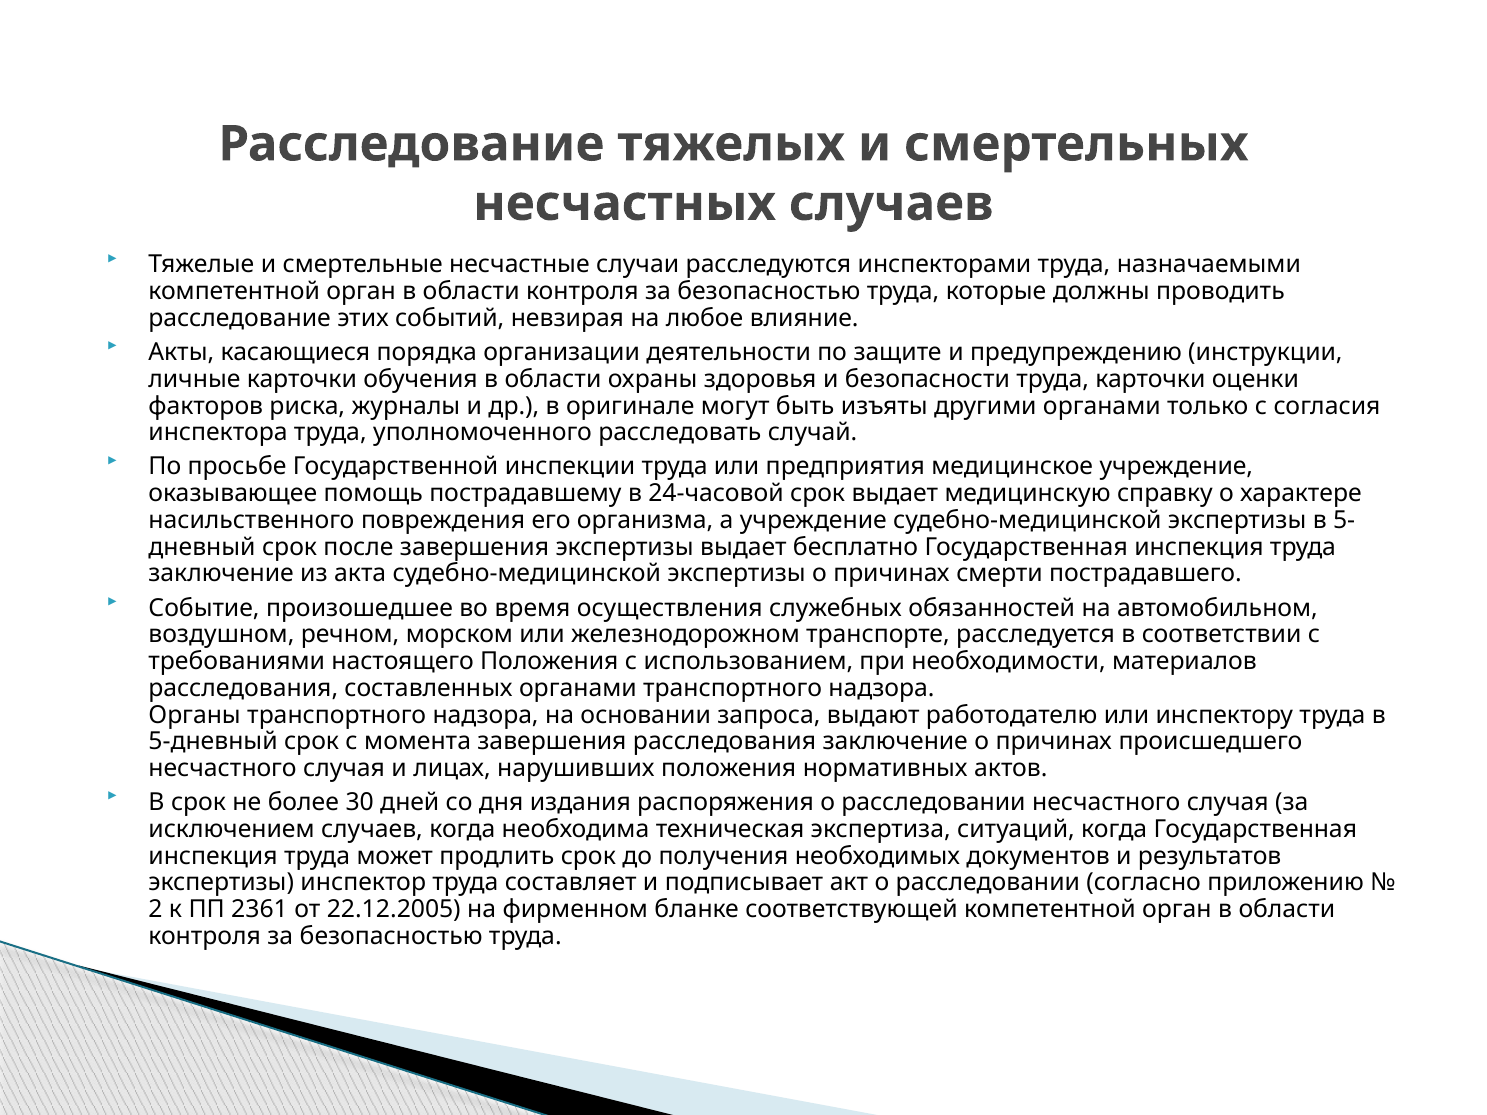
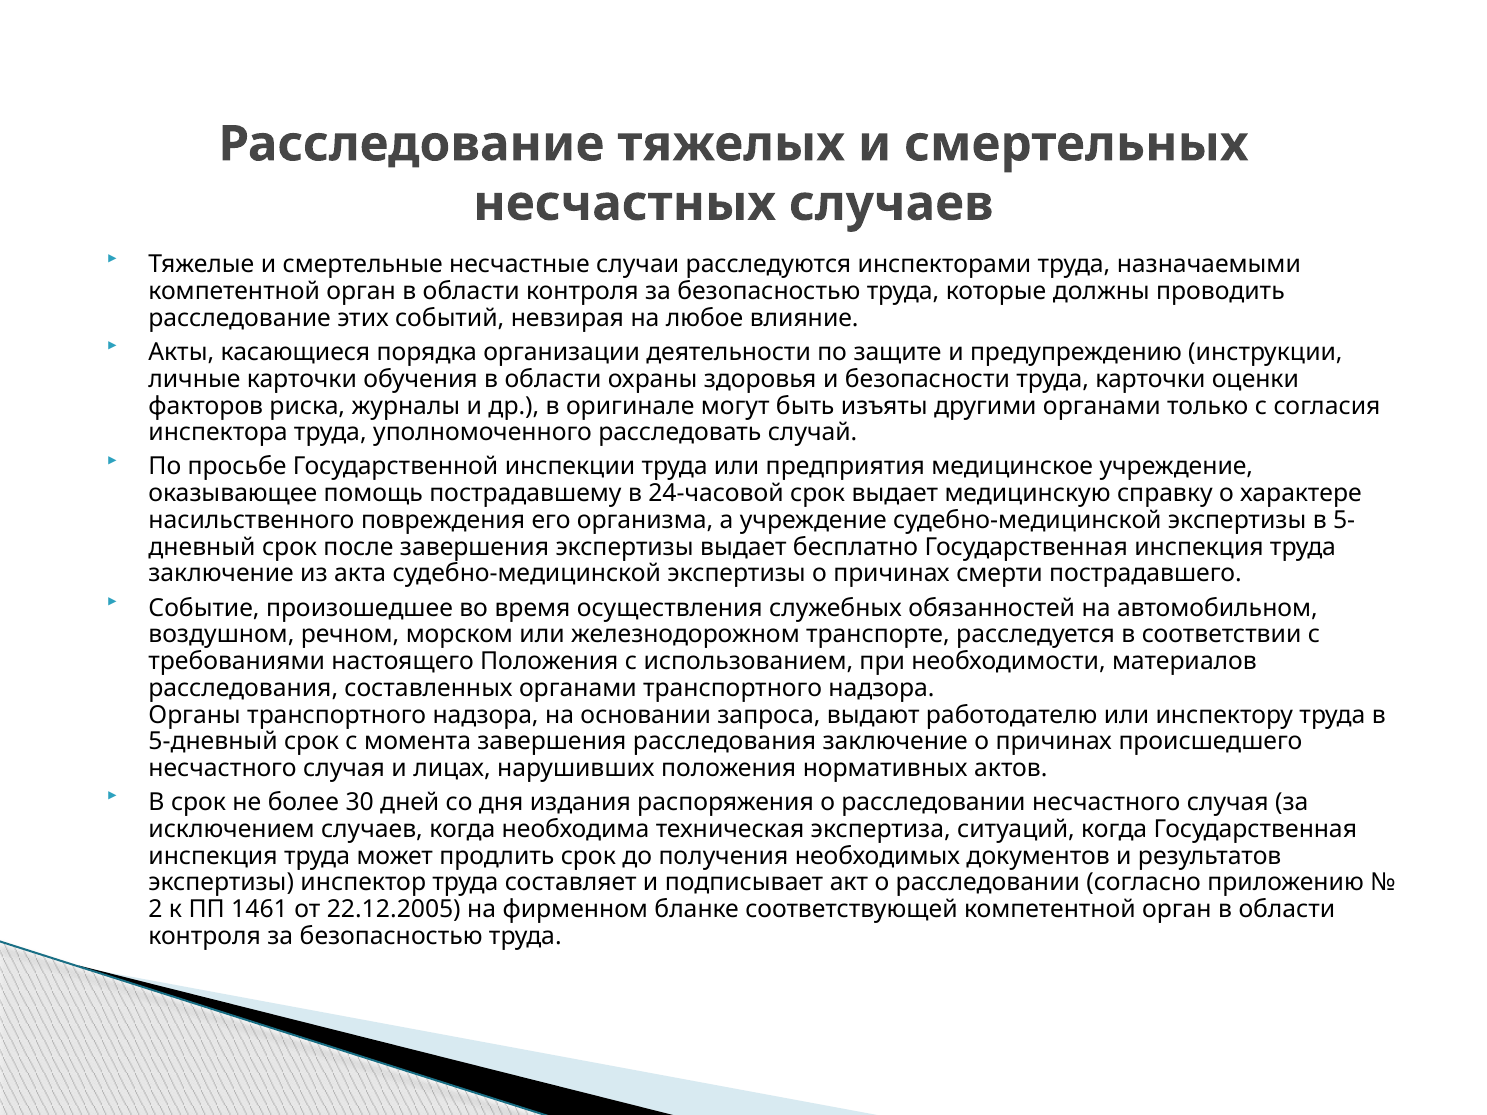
2361: 2361 -> 1461
